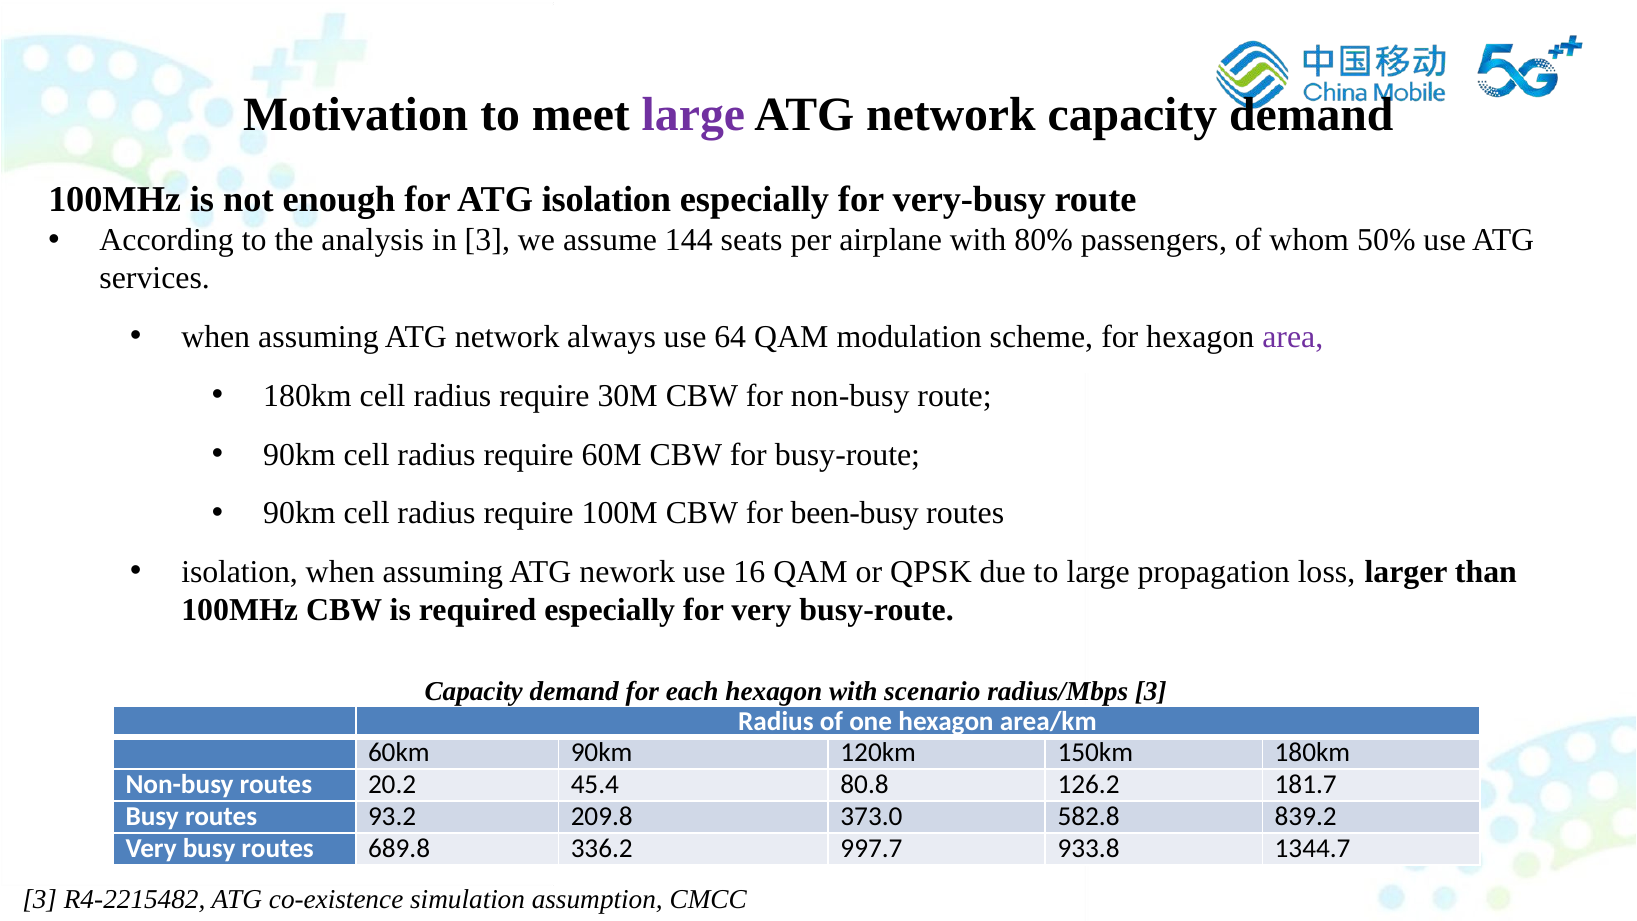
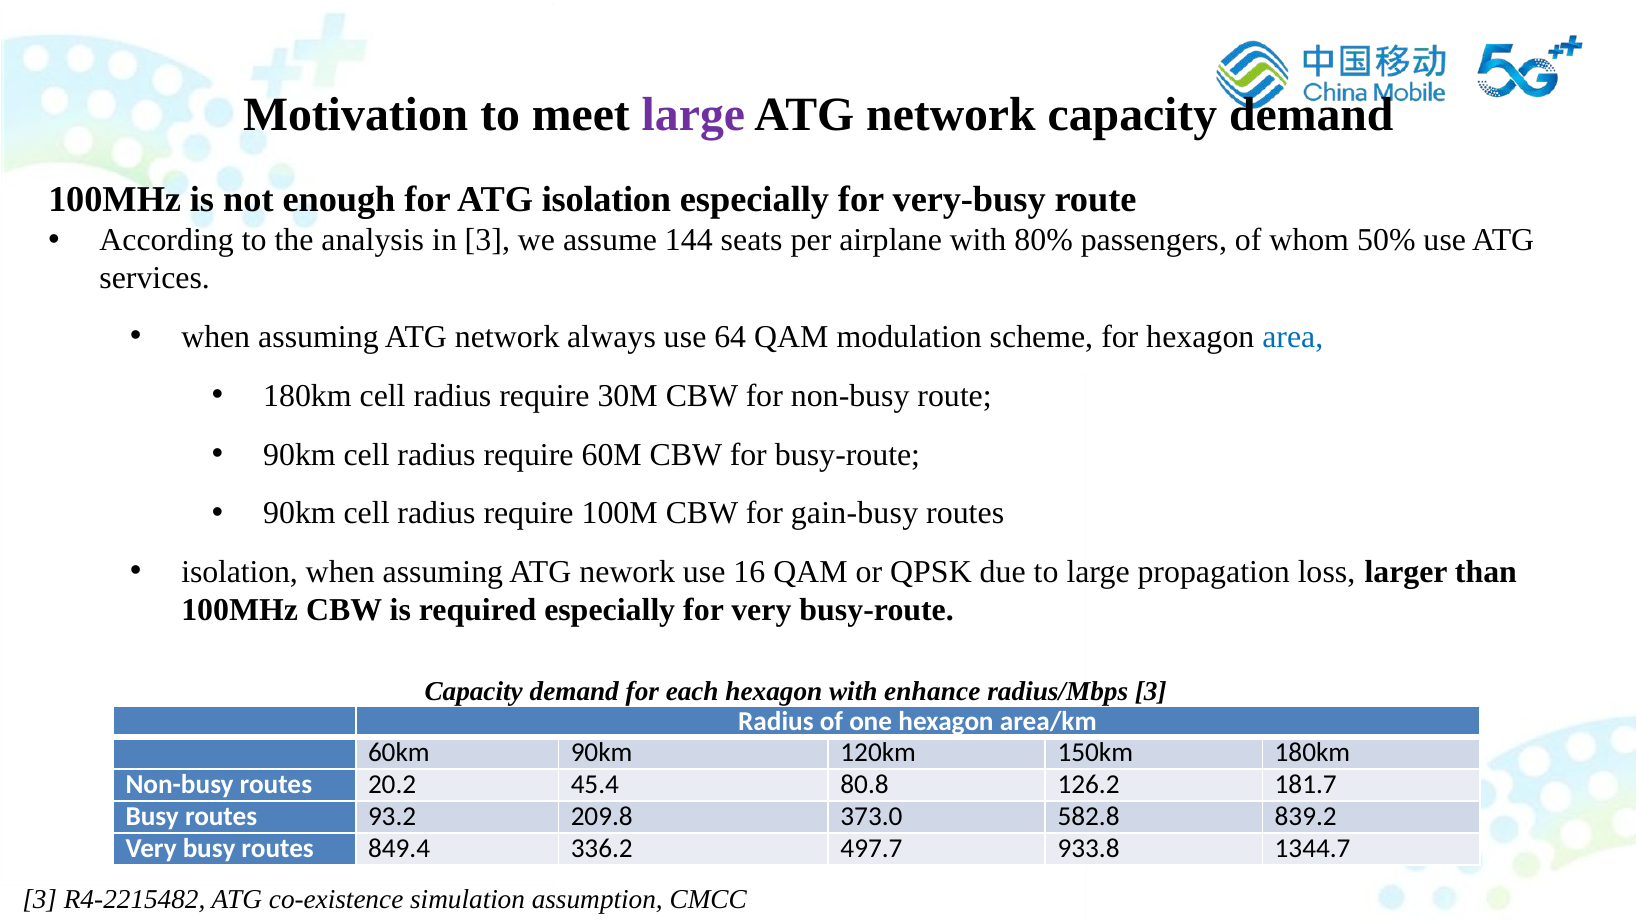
area colour: purple -> blue
been-busy: been-busy -> gain-busy
scenario: scenario -> enhance
689.8: 689.8 -> 849.4
997.7: 997.7 -> 497.7
